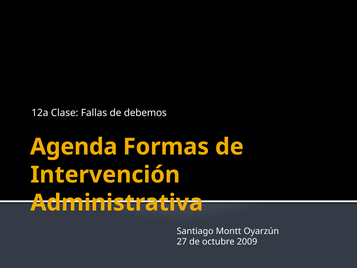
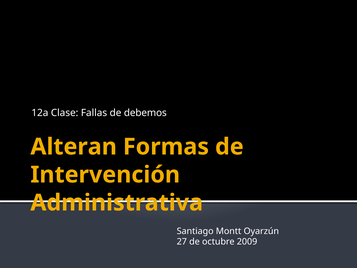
Agenda: Agenda -> Alteran
